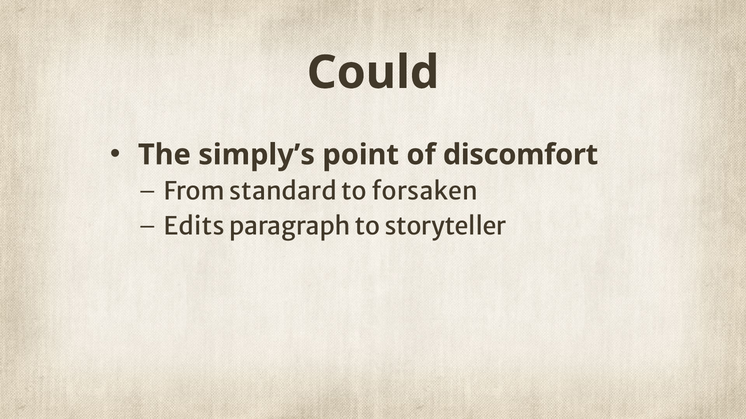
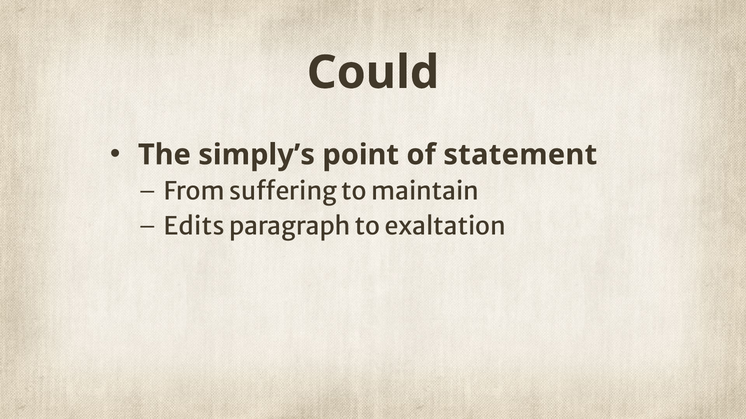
discomfort: discomfort -> statement
standard: standard -> suffering
forsaken: forsaken -> maintain
storyteller: storyteller -> exaltation
